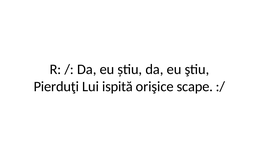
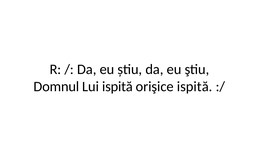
Pierduţi: Pierduţi -> Domnul
orişice scape: scape -> ispită
